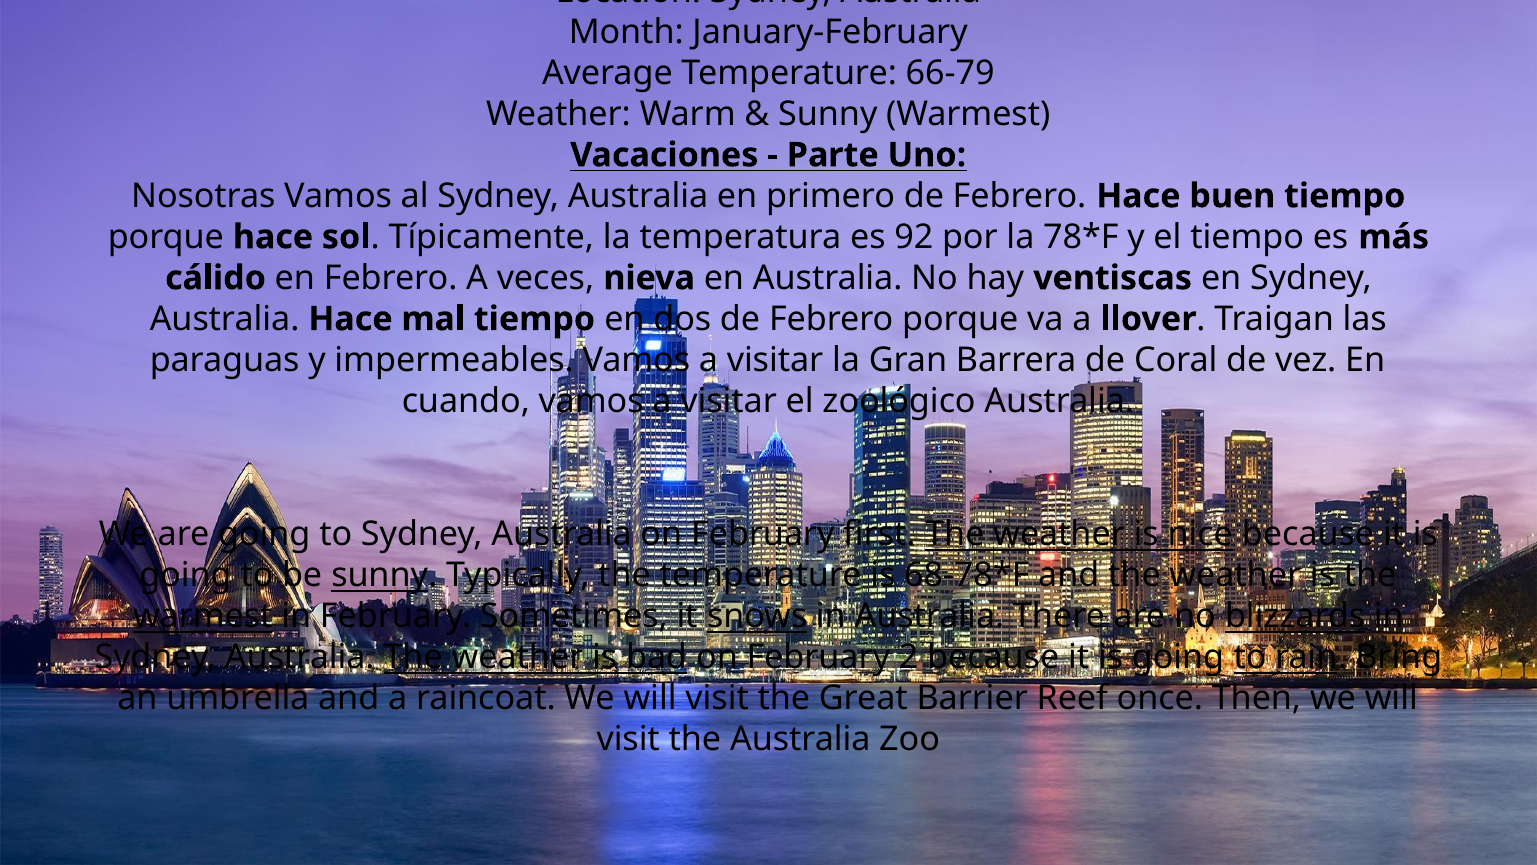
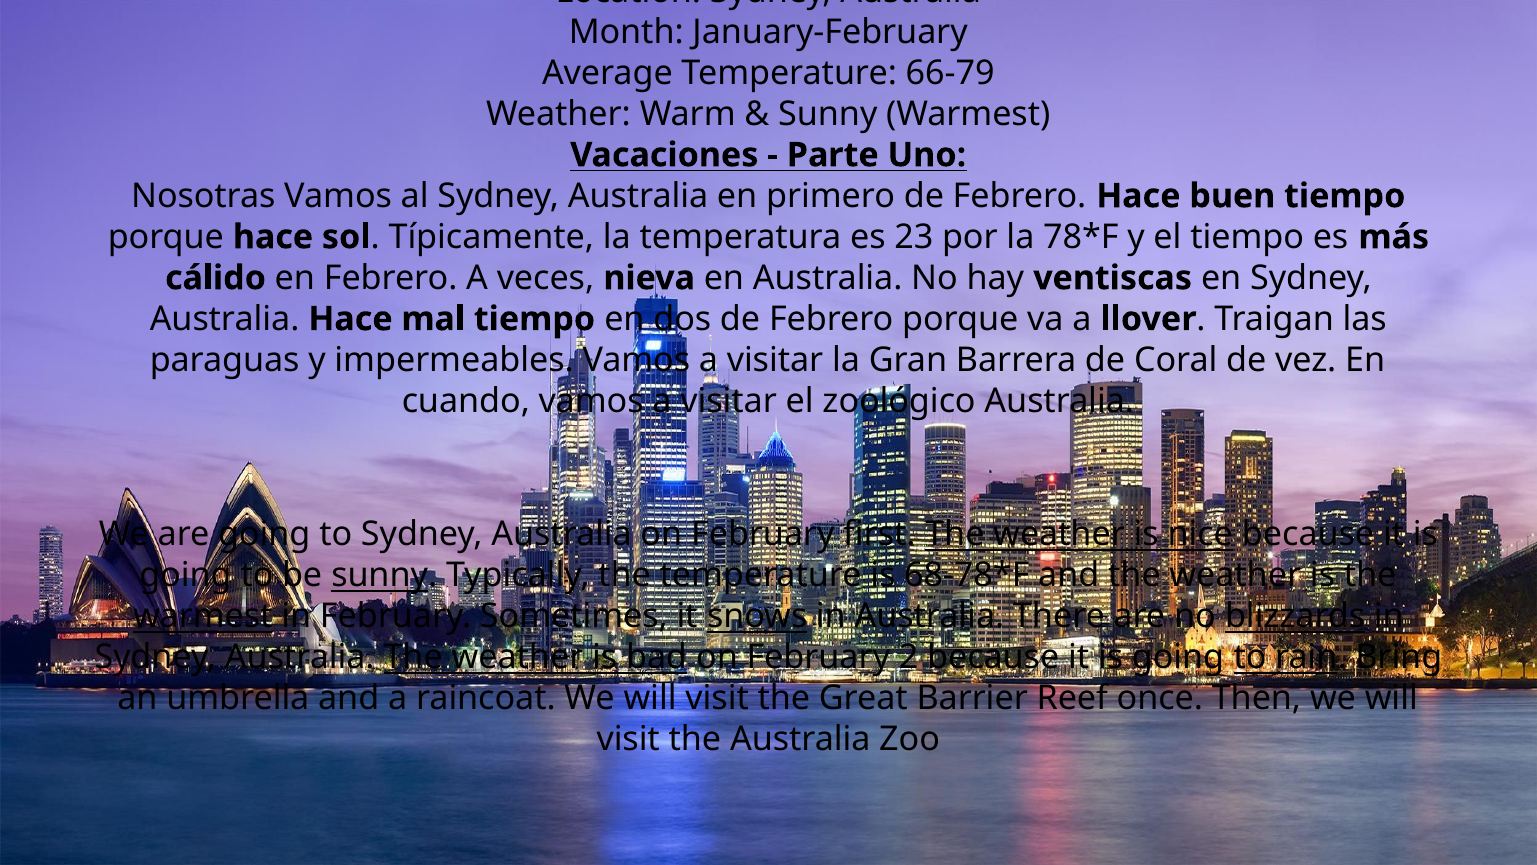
92: 92 -> 23
